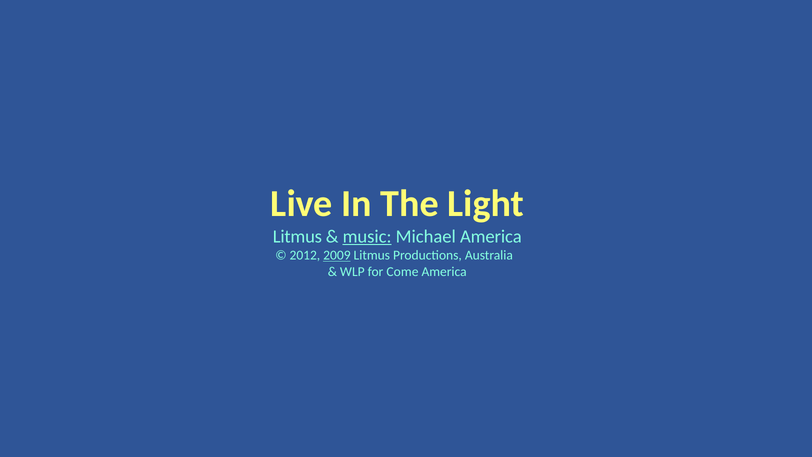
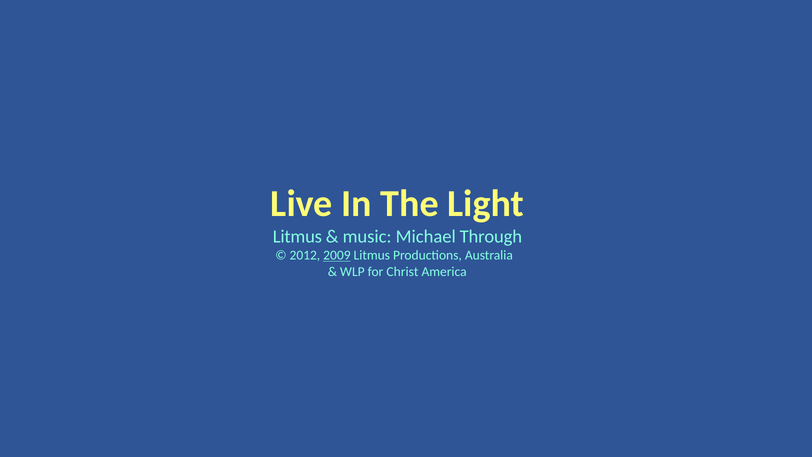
music underline: present -> none
Michael America: America -> Through
Come: Come -> Christ
